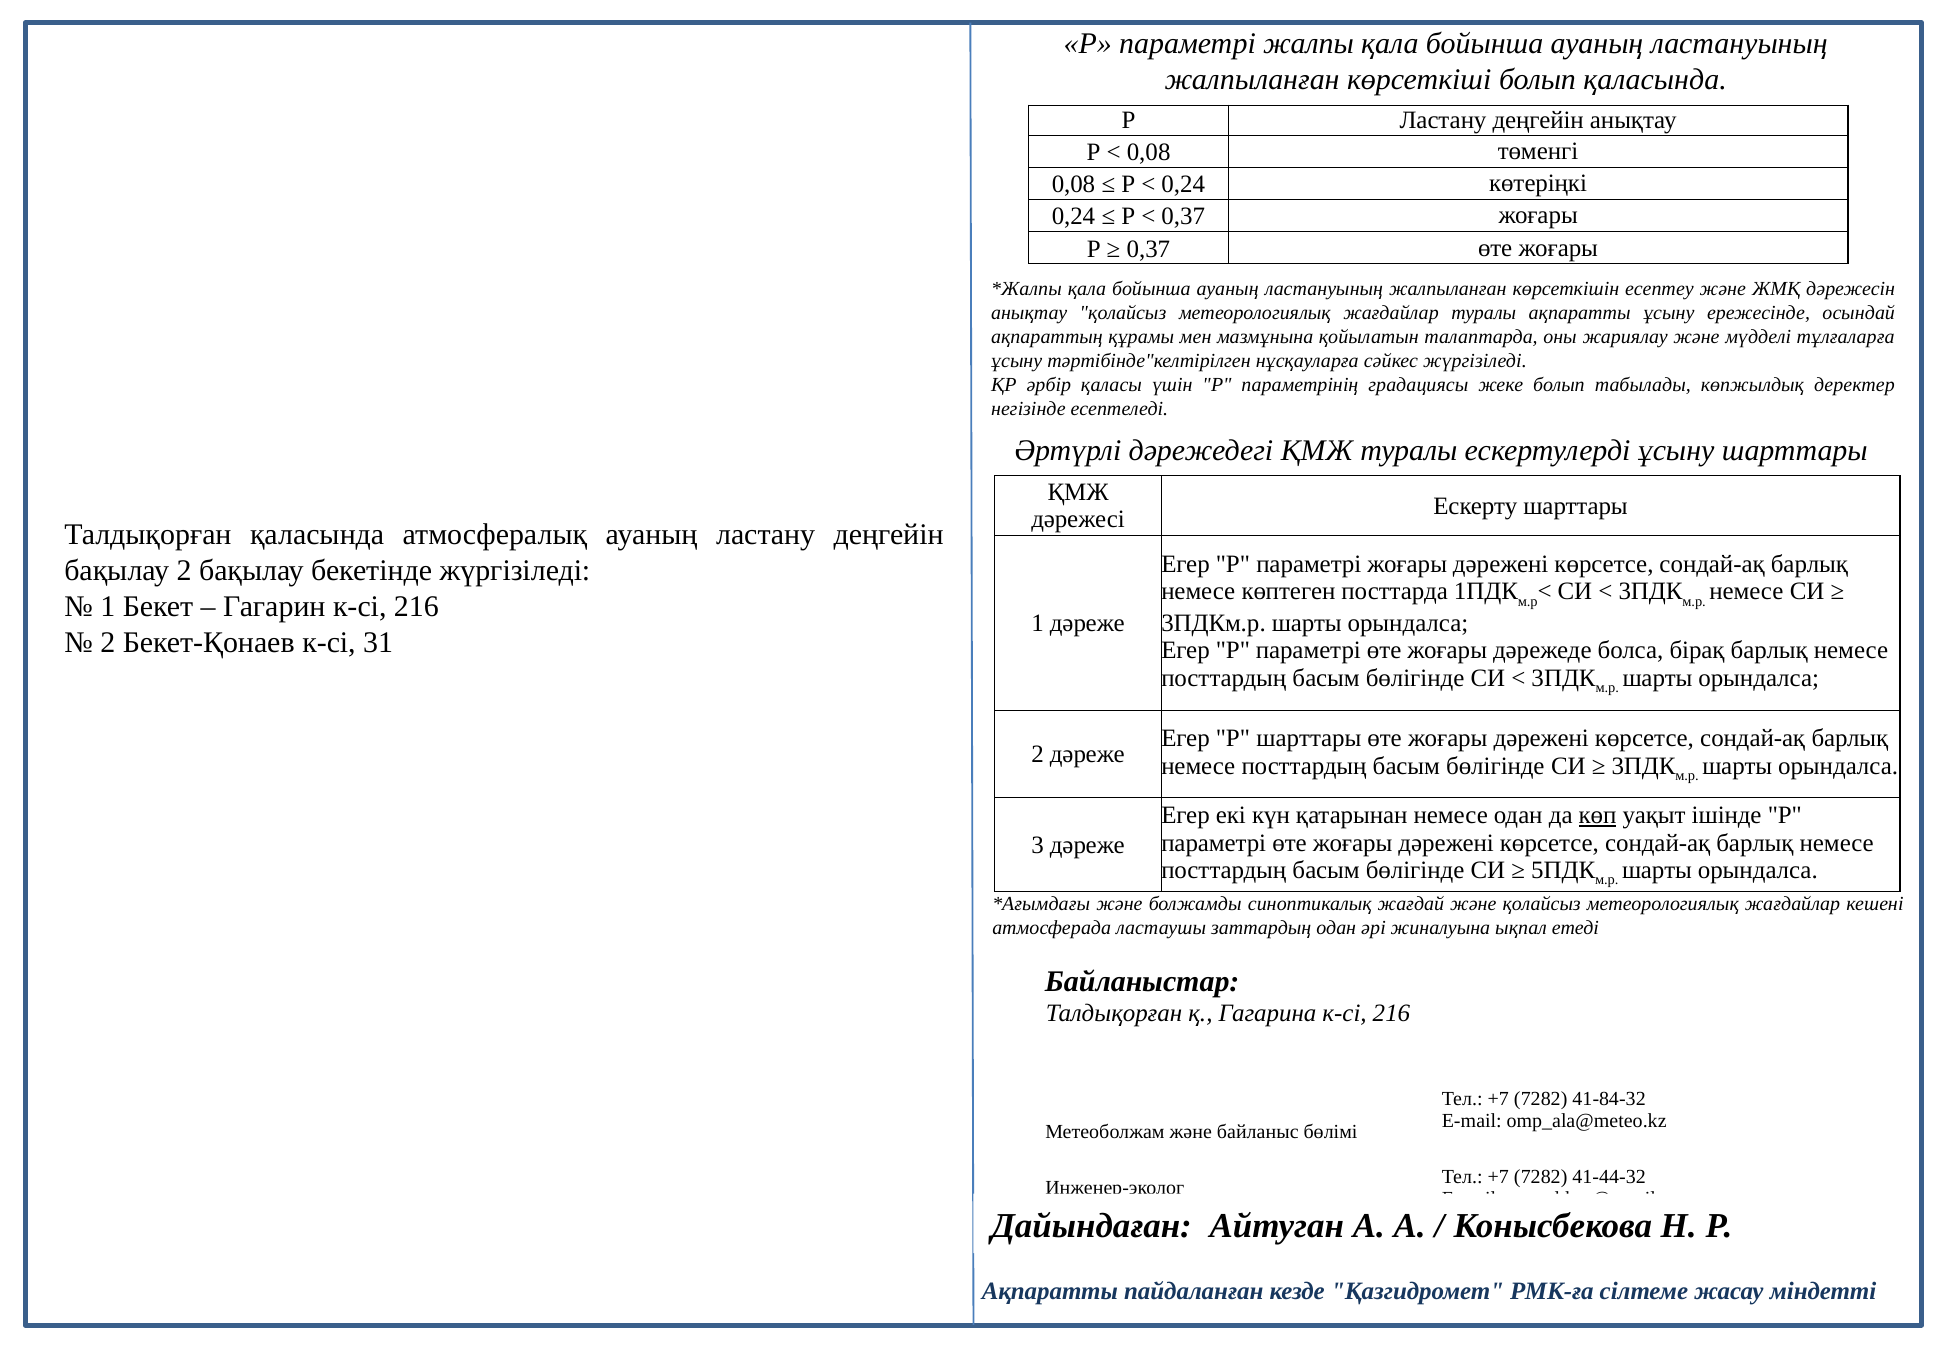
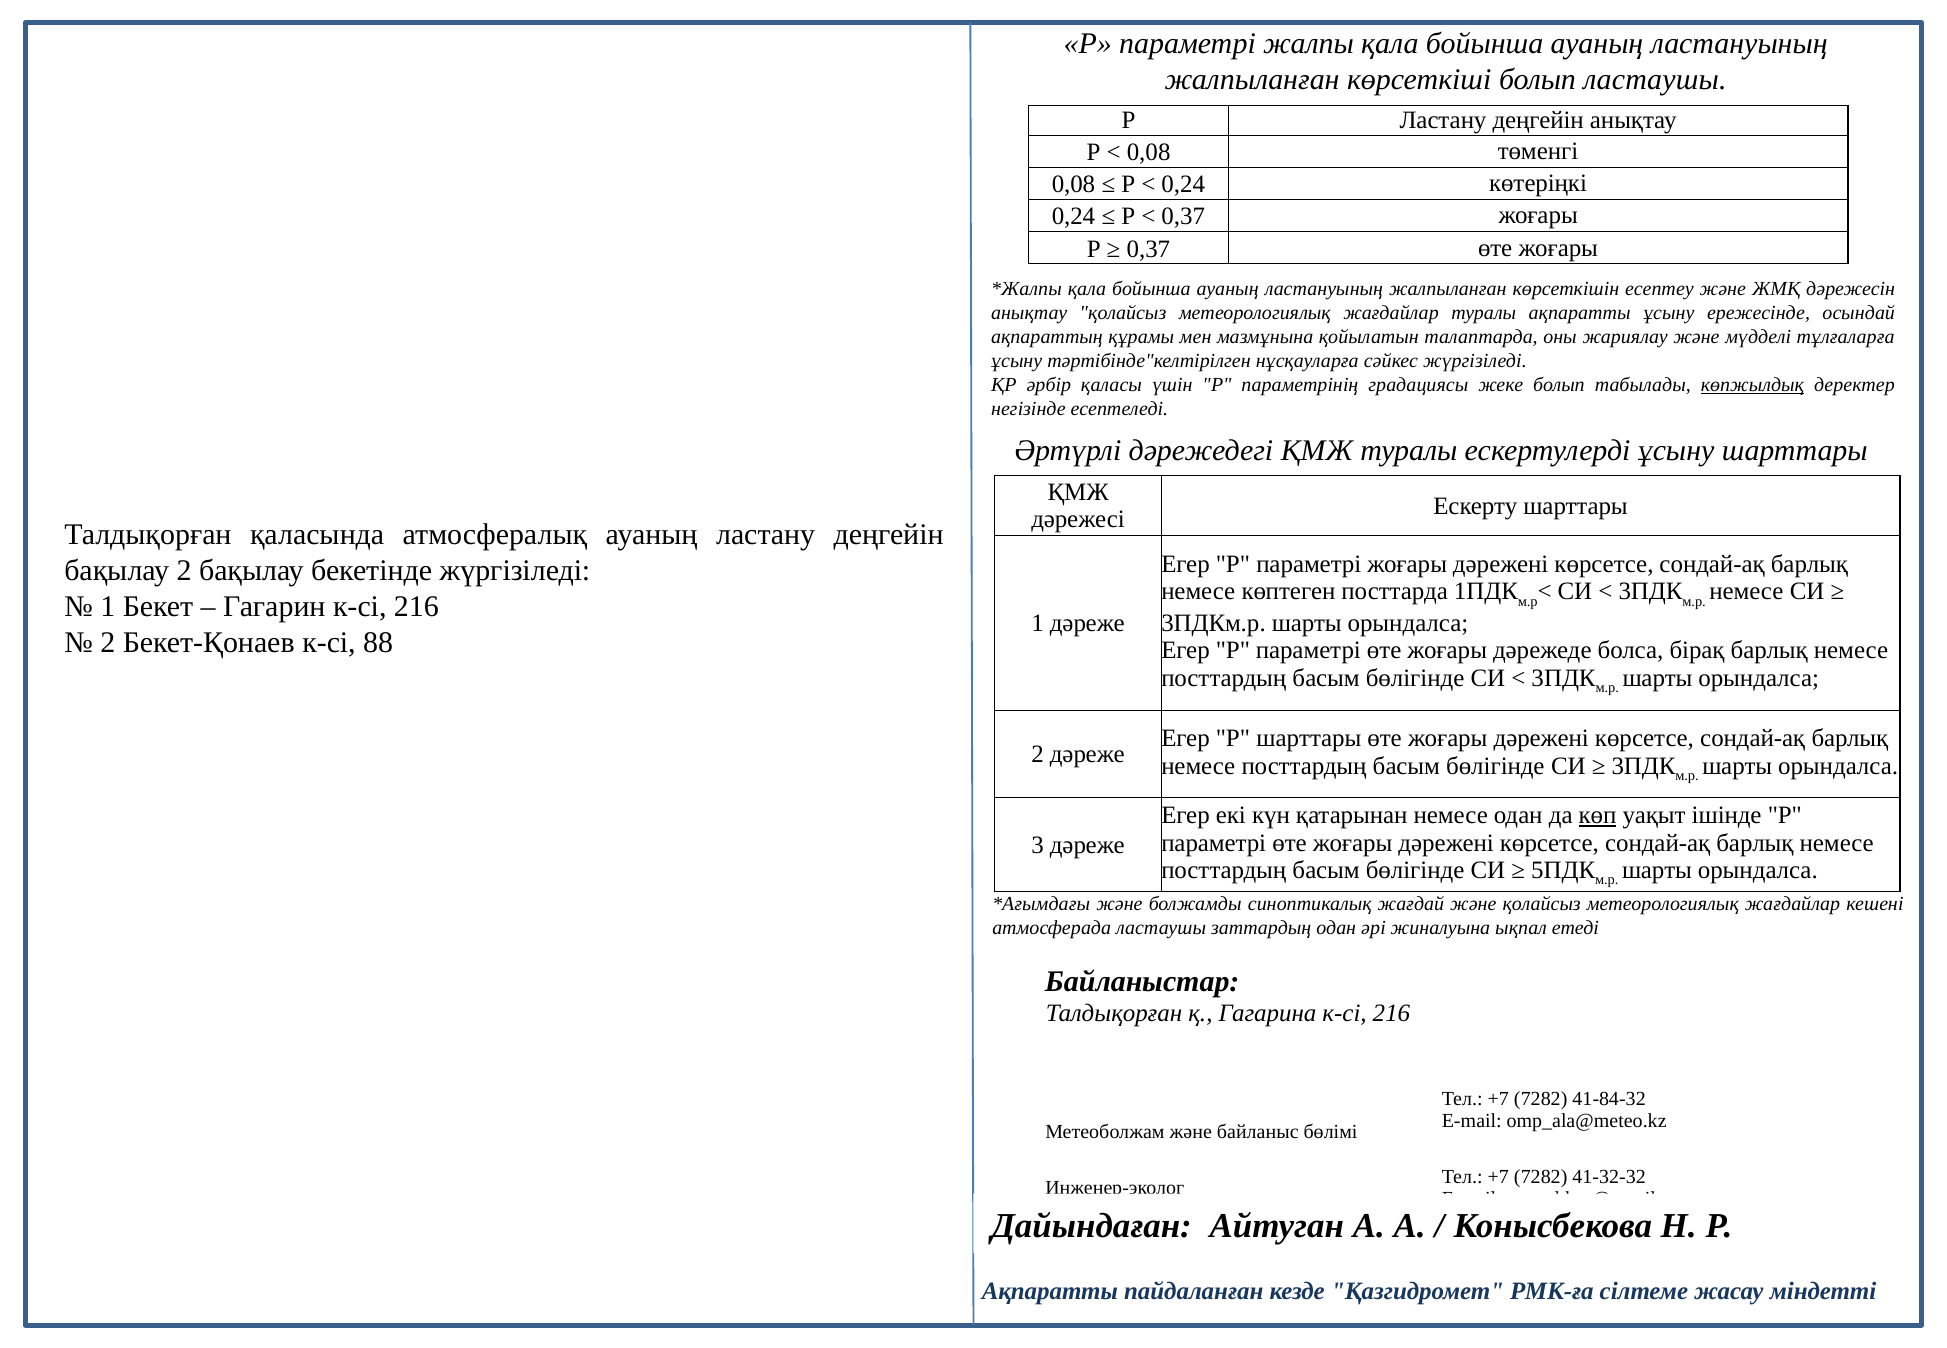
болып қаласында: қаласында -> ластаушы
көпжылдық underline: none -> present
31: 31 -> 88
41-44-32: 41-44-32 -> 41-32-32
